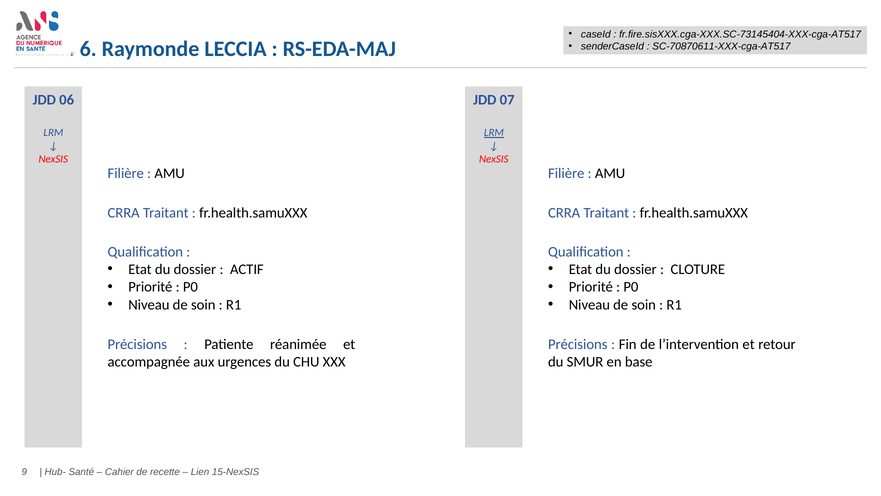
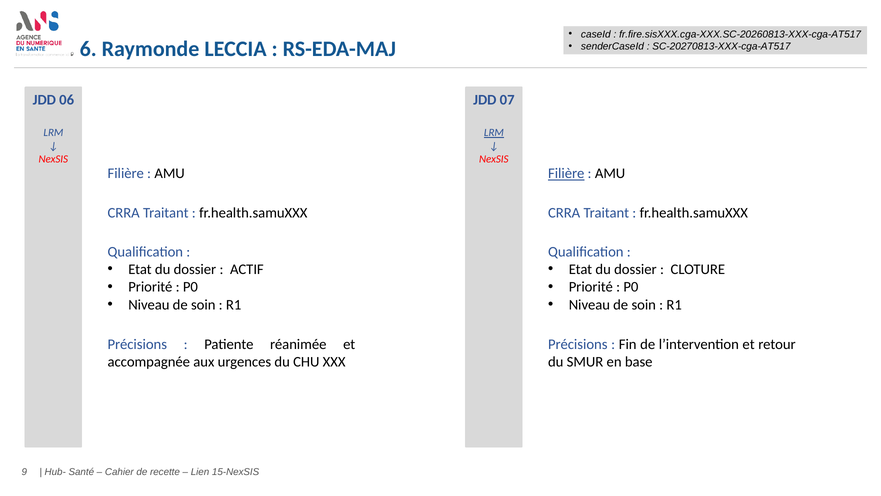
fr.fire.sisXXX.cga-XXX.SC-73145404-XXX-cga-AT517: fr.fire.sisXXX.cga-XXX.SC-73145404-XXX-cga-AT517 -> fr.fire.sisXXX.cga-XXX.SC-20260813-XXX-cga-AT517
SC-70870611-XXX-cga-AT517: SC-70870611-XXX-cga-AT517 -> SC-20270813-XXX-cga-AT517
Filière at (566, 173) underline: none -> present
